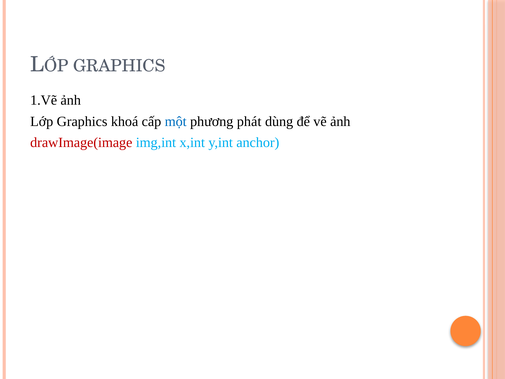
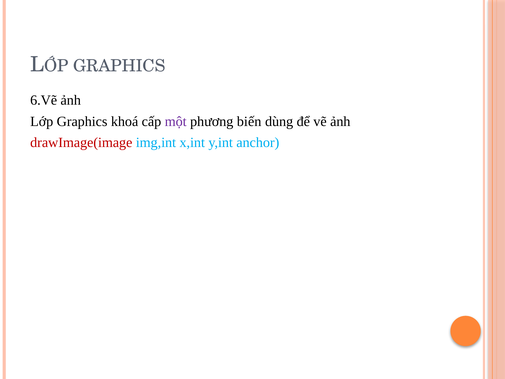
1.Vẽ: 1.Vẽ -> 6.Vẽ
một colour: blue -> purple
phát: phát -> biến
